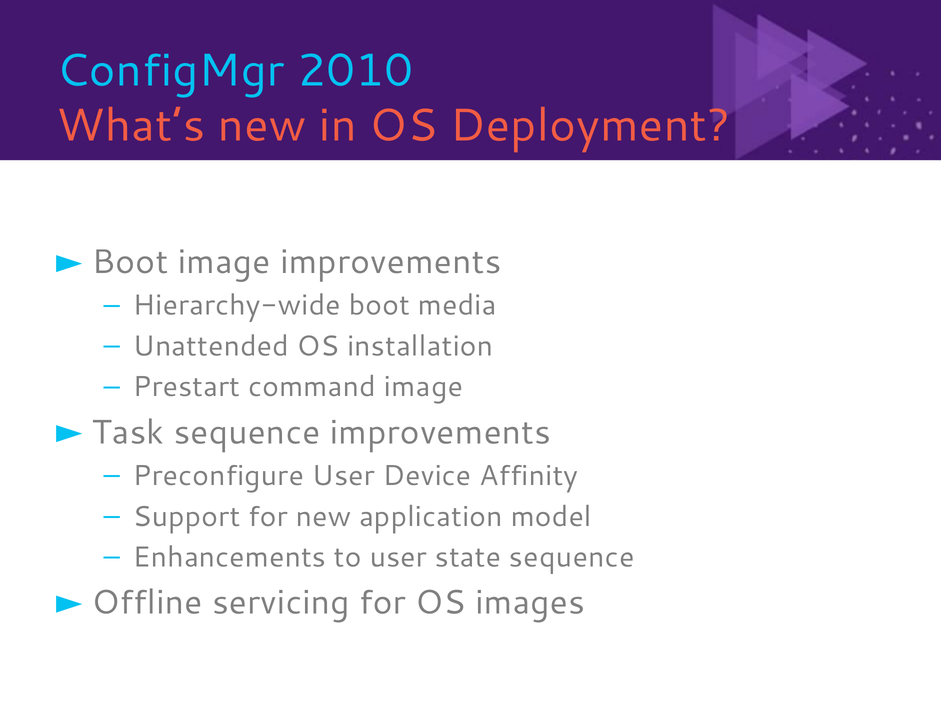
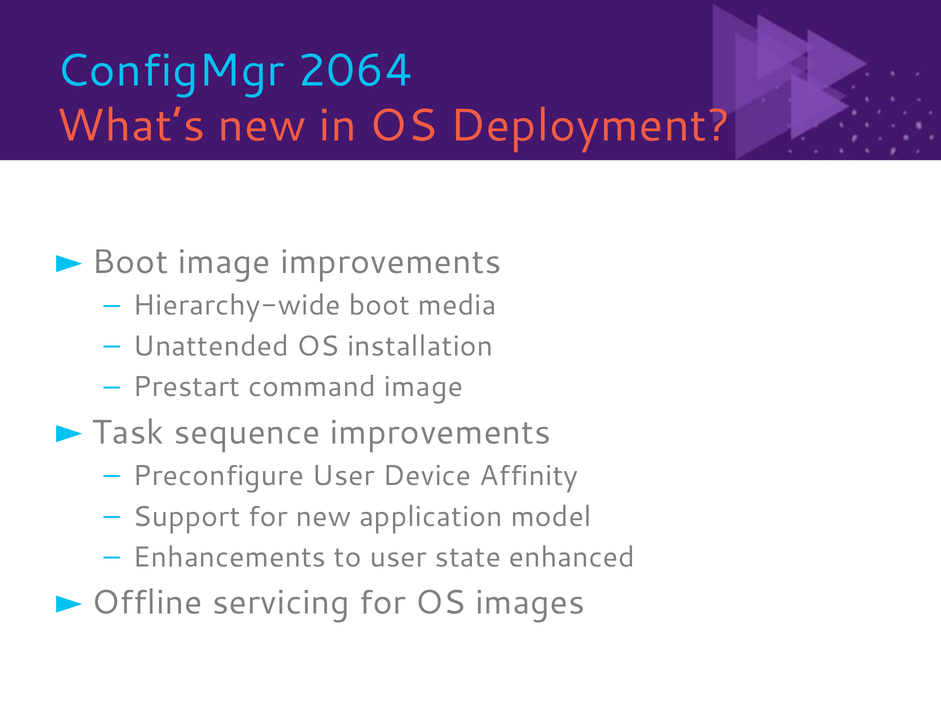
2010: 2010 -> 2064
state sequence: sequence -> enhanced
